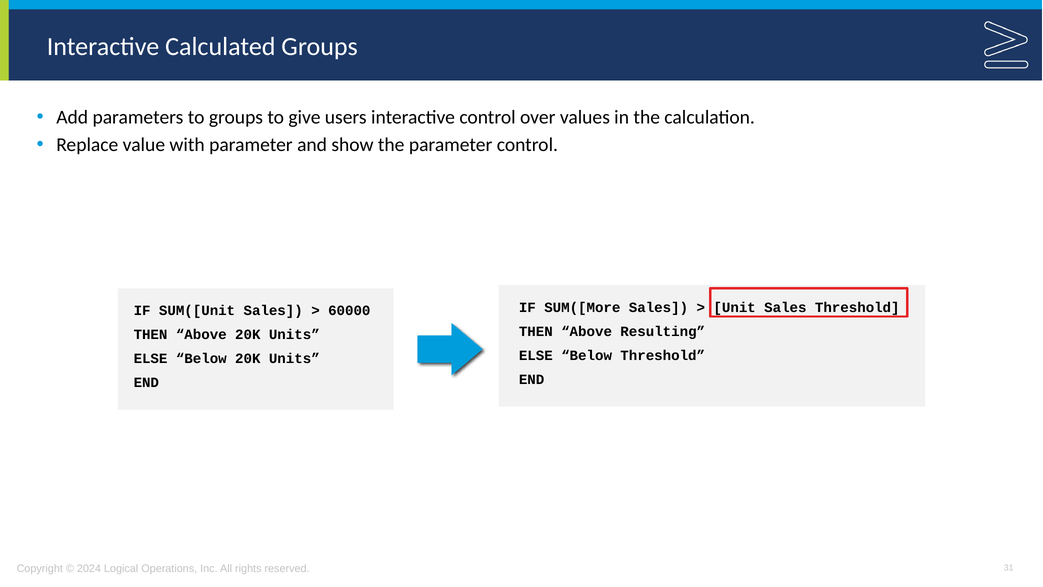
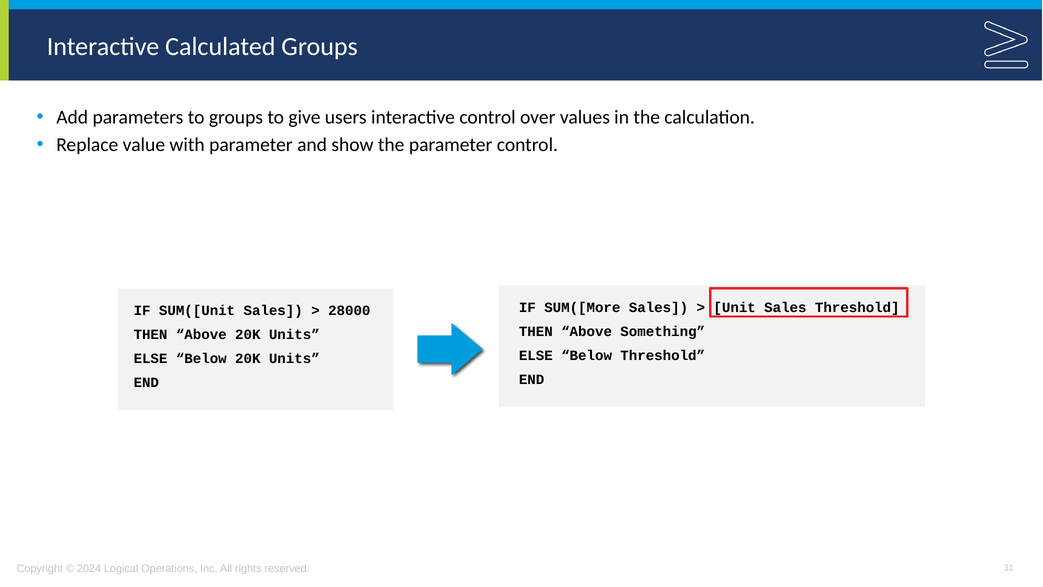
60000: 60000 -> 28000
Resulting: Resulting -> Something
